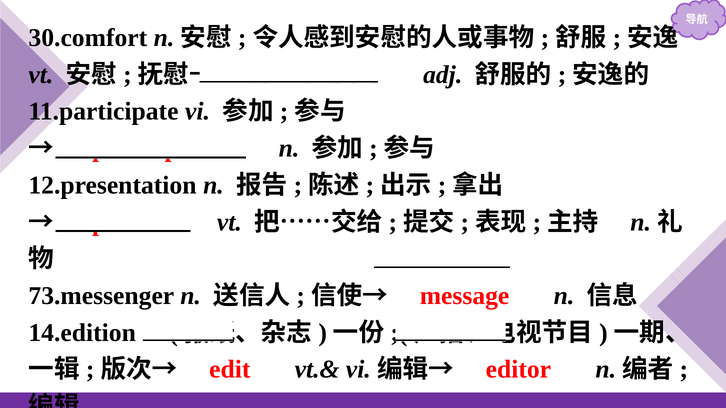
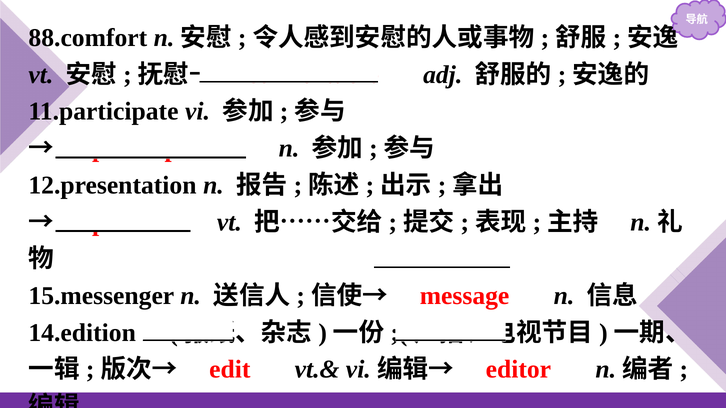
30.comfort: 30.comfort -> 88.comfort
73.messenger: 73.messenger -> 15.messenger
